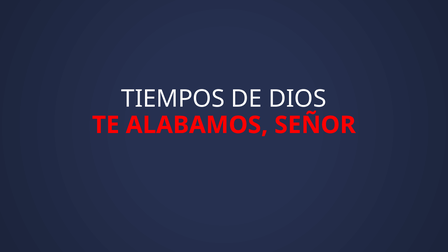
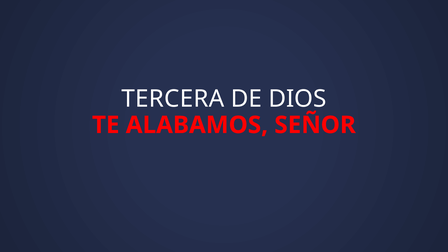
TIEMPOS: TIEMPOS -> TERCERA
